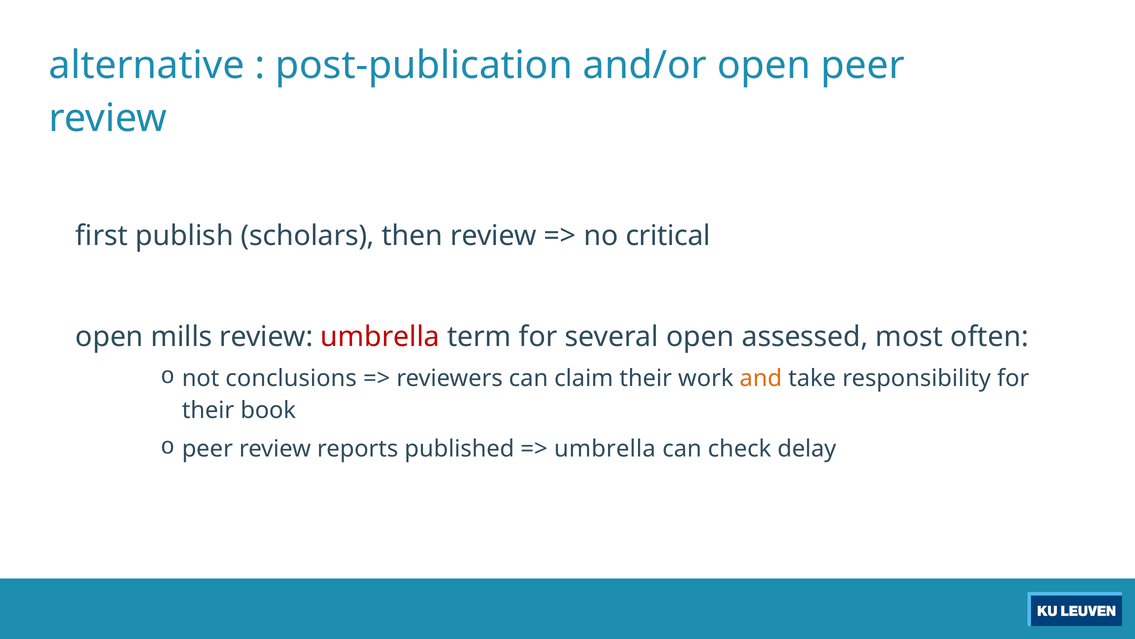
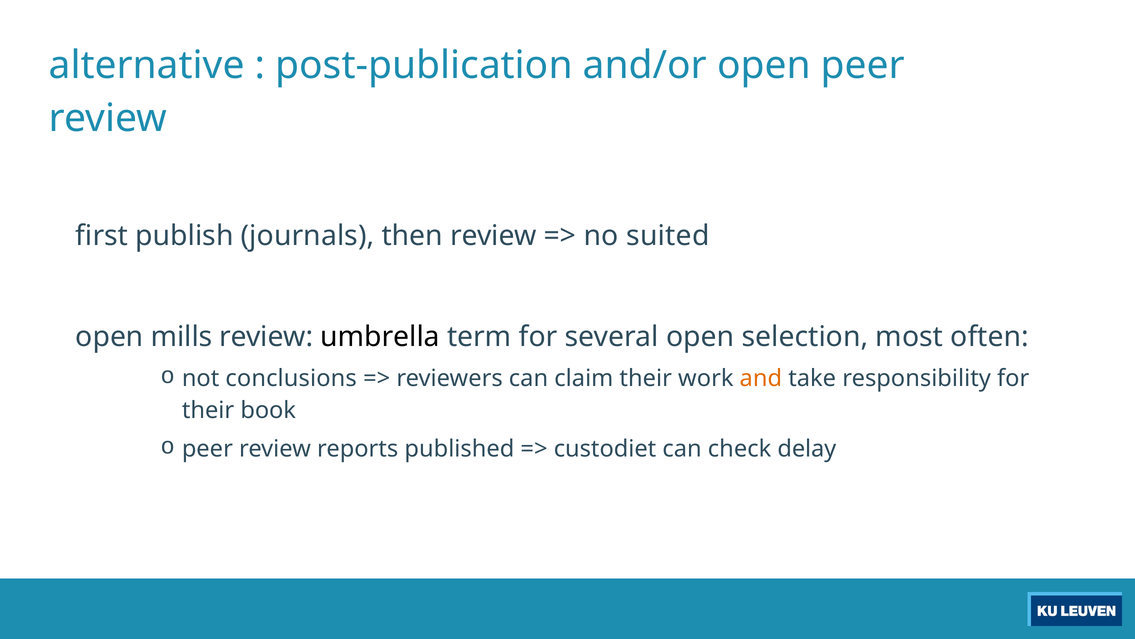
scholars: scholars -> journals
critical: critical -> suited
umbrella at (380, 337) colour: red -> black
assessed: assessed -> selection
umbrella at (605, 449): umbrella -> custodiet
